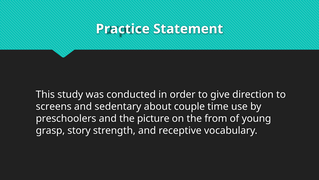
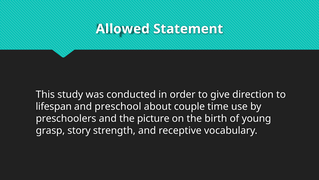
Practice: Practice -> Allowed
screens: screens -> lifespan
sedentary: sedentary -> preschool
from: from -> birth
